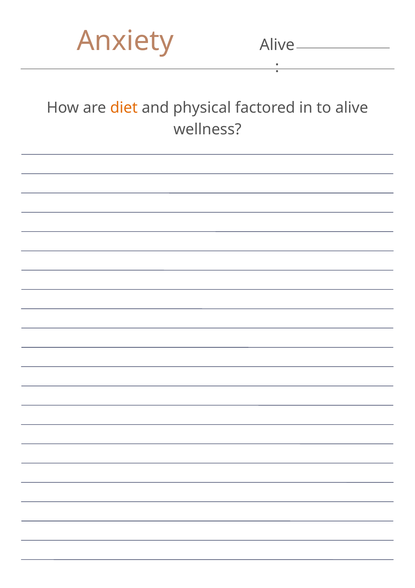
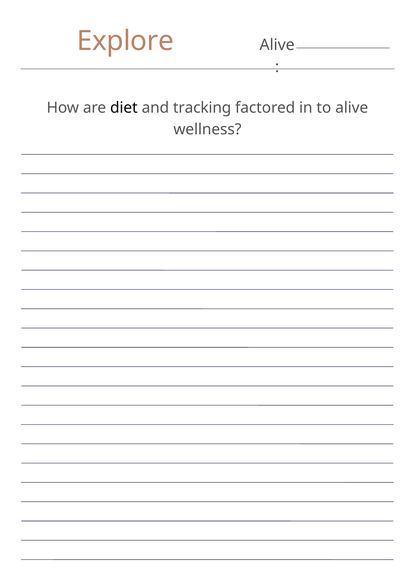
Anxiety: Anxiety -> Explore
diet colour: orange -> black
physical: physical -> tracking
